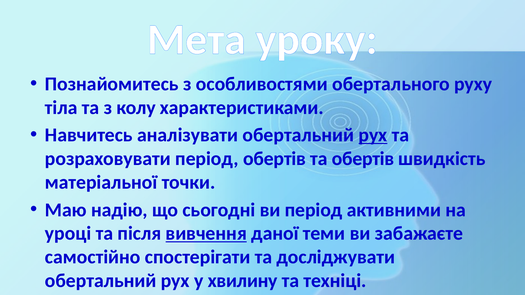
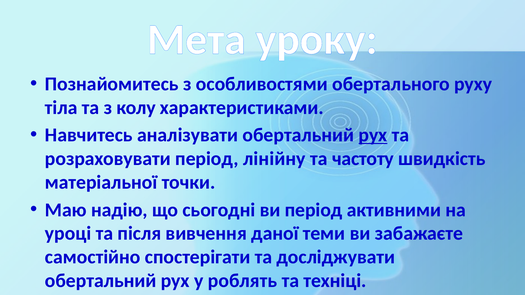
період обертів: обертів -> лінійну
та обертів: обертів -> частоту
вивчення underline: present -> none
хвилину: хвилину -> роблять
